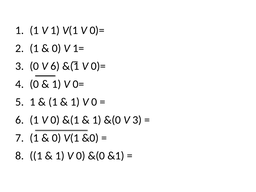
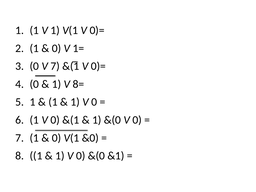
V 6: 6 -> 7
0=: 0= -> 8=
&(0 V 3: 3 -> 0
